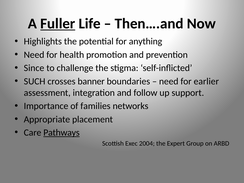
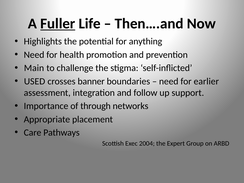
Since: Since -> Main
SUCH: SUCH -> USED
families: families -> through
Pathways underline: present -> none
